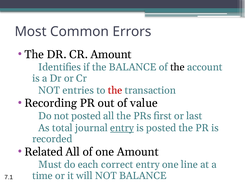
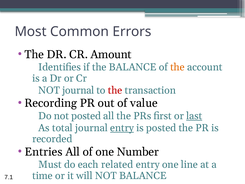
the at (177, 67) colour: black -> orange
NOT entries: entries -> journal
last underline: none -> present
Related: Related -> Entries
one Amount: Amount -> Number
correct: correct -> related
